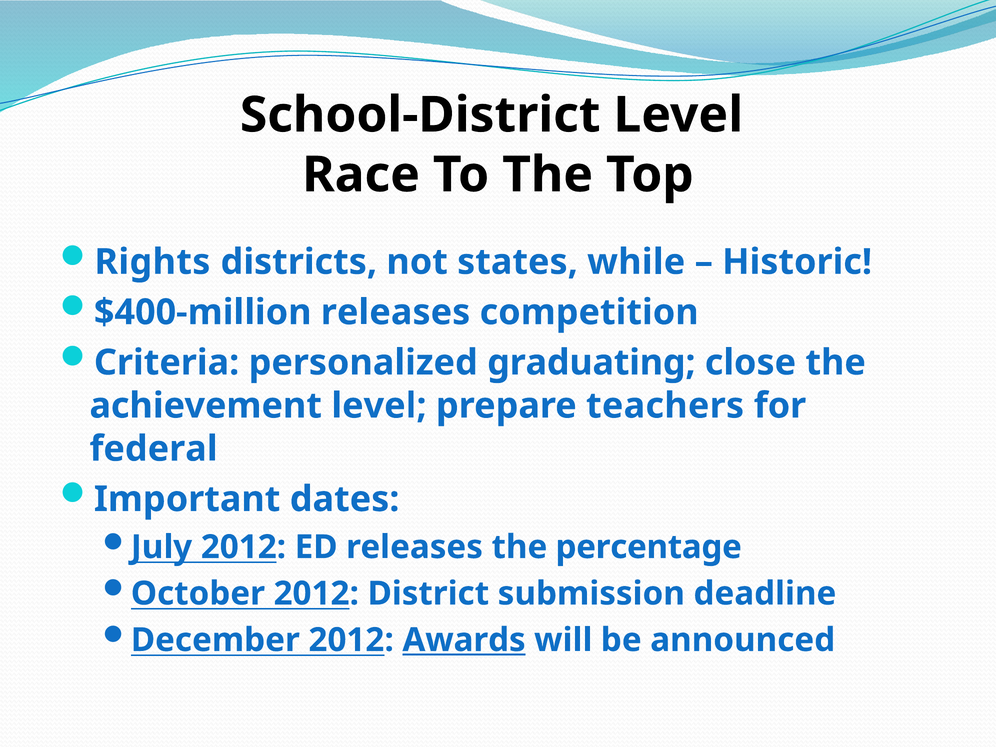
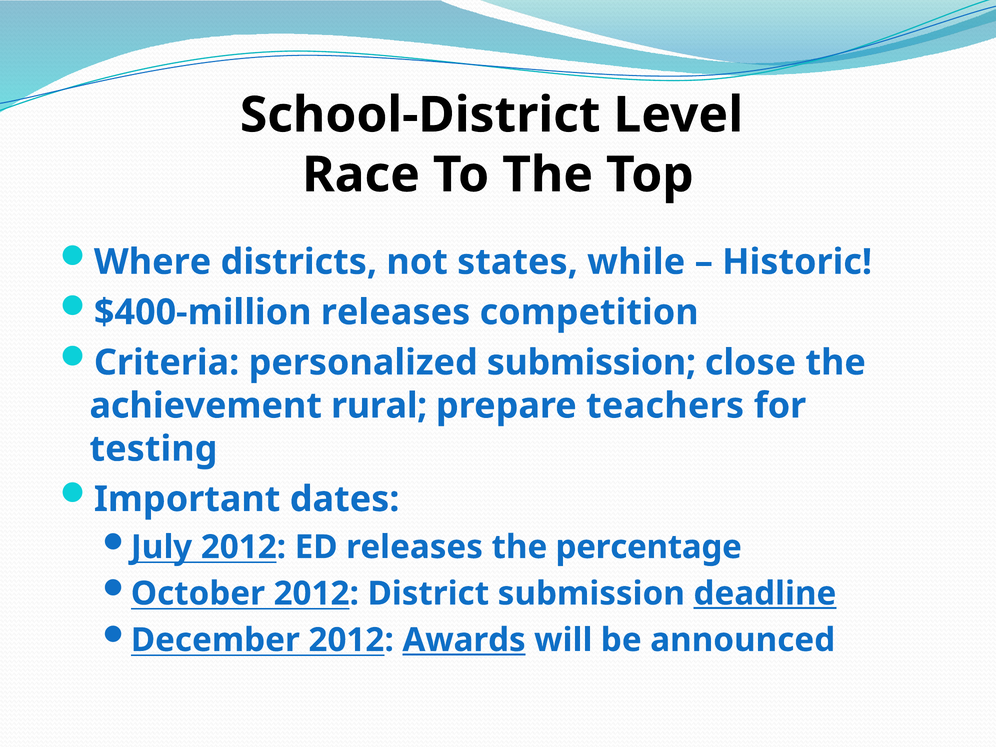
Rights: Rights -> Where
personalized graduating: graduating -> submission
achievement level: level -> rural
federal: federal -> testing
deadline underline: none -> present
